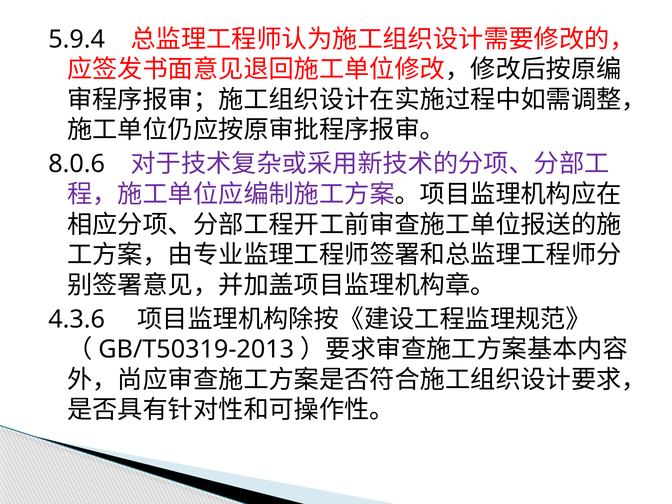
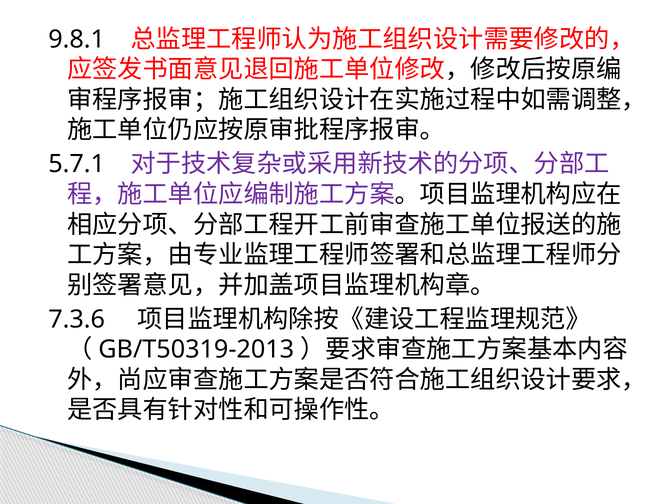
5.9.4: 5.9.4 -> 9.8.1
8.0.6: 8.0.6 -> 5.7.1
4.3.6: 4.3.6 -> 7.3.6
